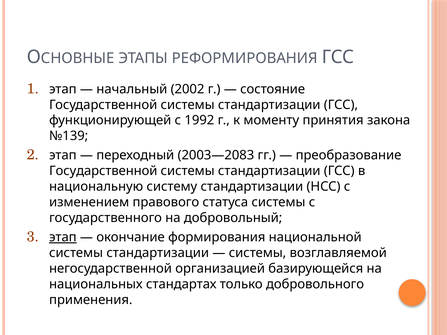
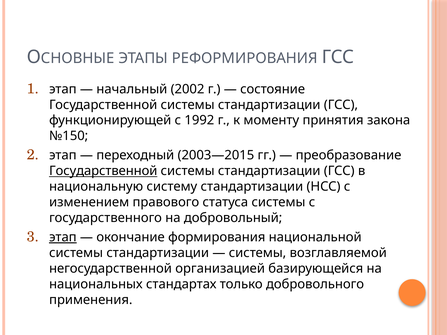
№139: №139 -> №150
2003—2083: 2003—2083 -> 2003—2015
Государственной at (103, 171) underline: none -> present
